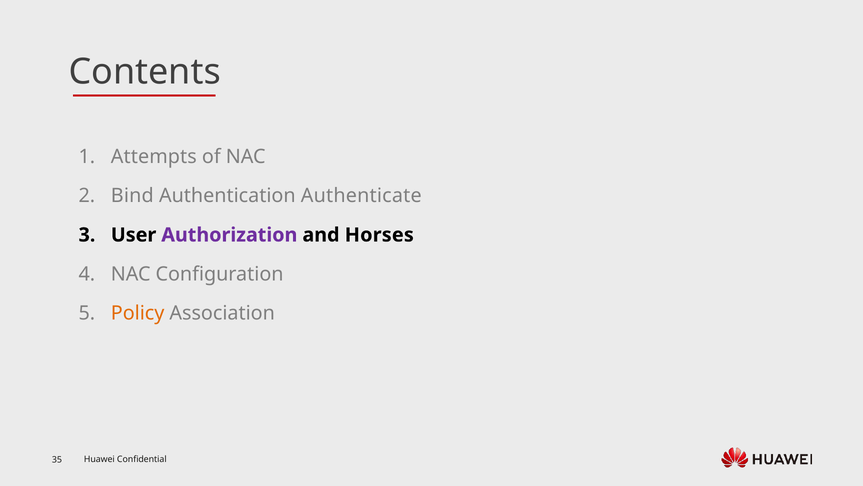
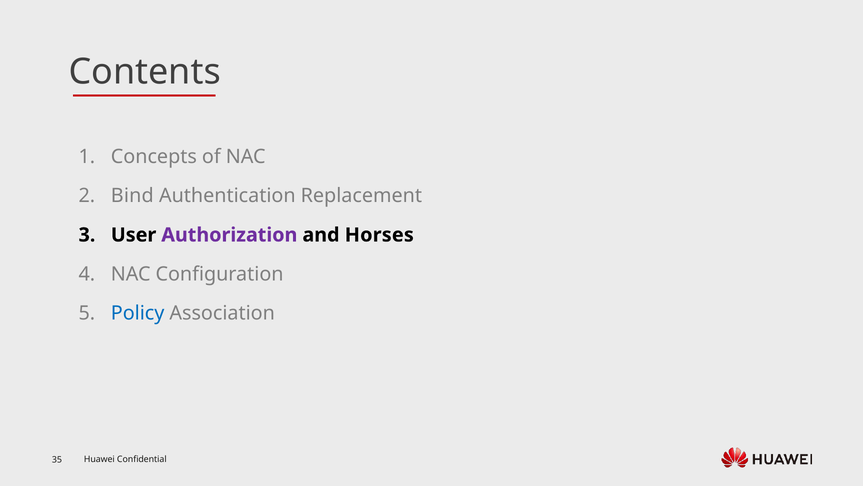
Attempts: Attempts -> Concepts
Authenticate: Authenticate -> Replacement
Policy colour: orange -> blue
